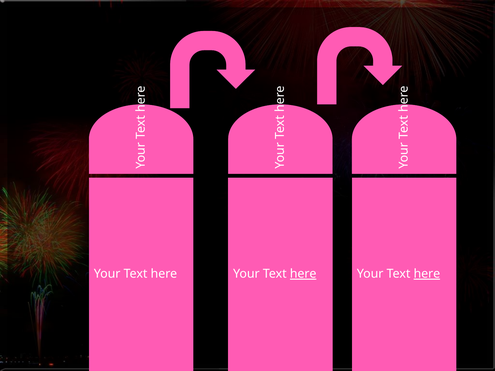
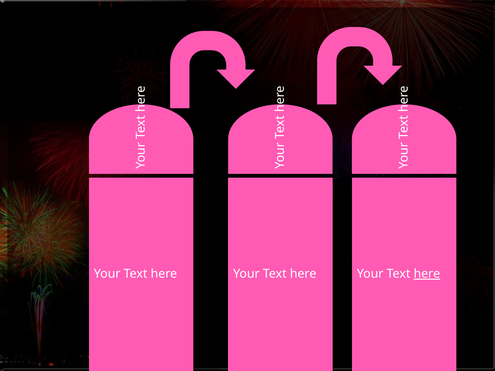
here at (303, 274) underline: present -> none
